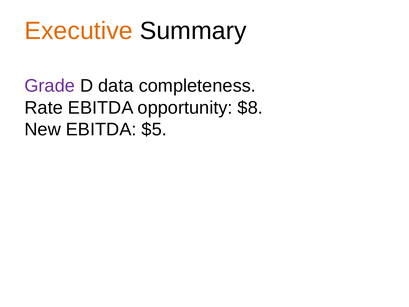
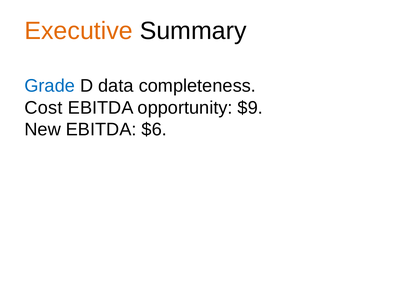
Grade colour: purple -> blue
Rate: Rate -> Cost
$8: $8 -> $9
$5: $5 -> $6
